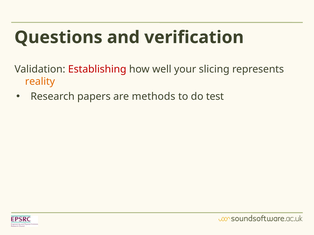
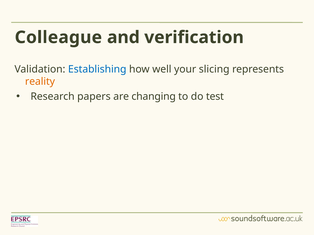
Questions: Questions -> Colleague
Establishing colour: red -> blue
methods: methods -> changing
